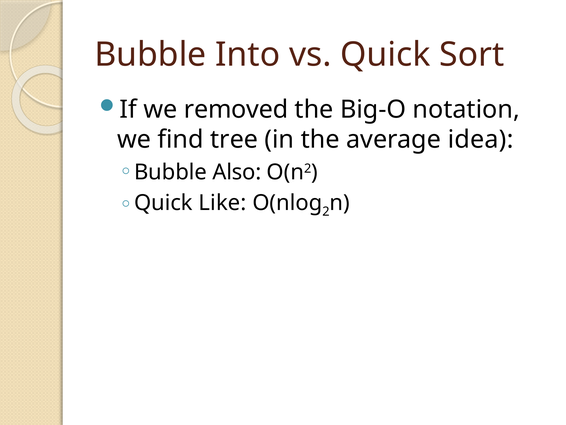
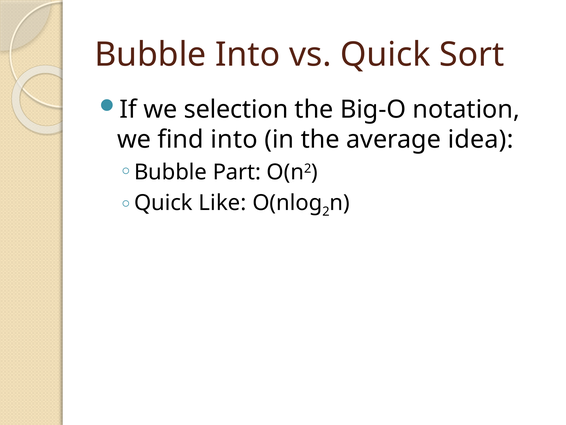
removed: removed -> selection
find tree: tree -> into
Also: Also -> Part
